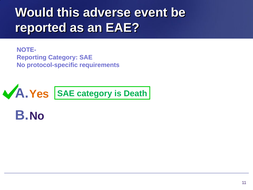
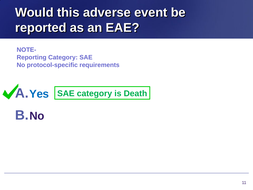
Yes colour: orange -> blue
